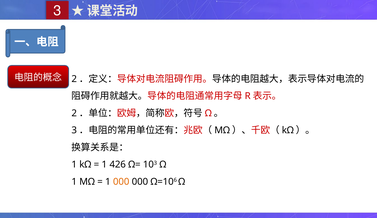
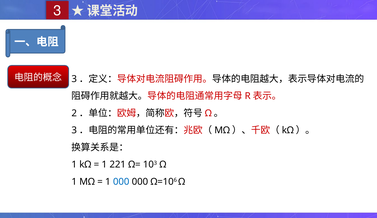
2 at (74, 79): 2 -> 3
426: 426 -> 221
000 at (121, 181) colour: orange -> blue
